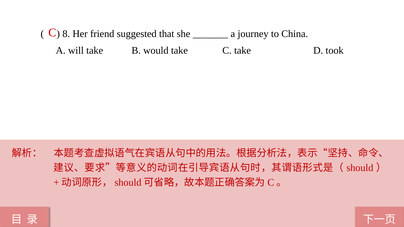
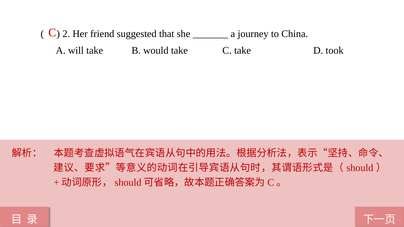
8: 8 -> 2
